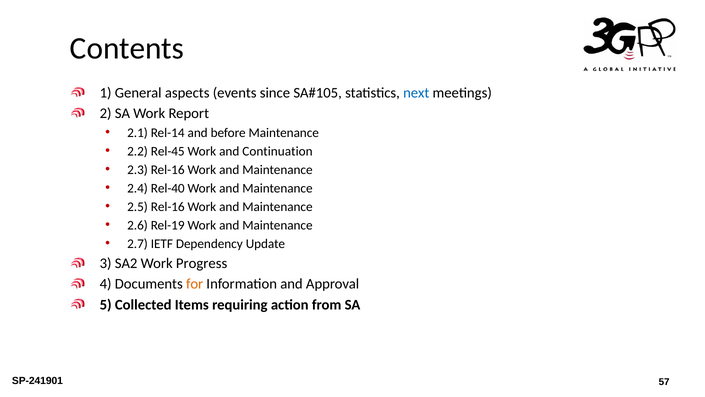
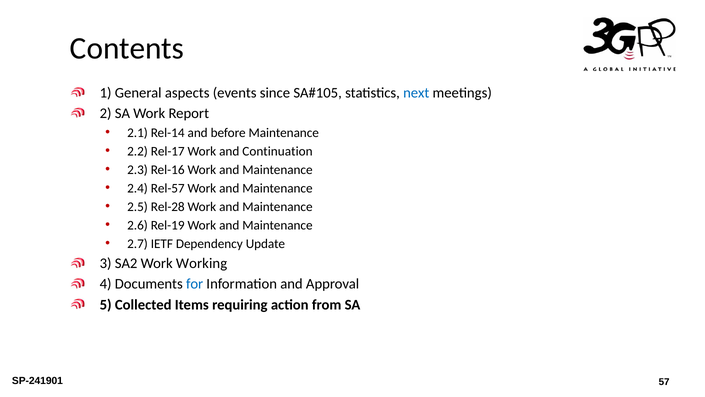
Rel-45: Rel-45 -> Rel-17
Rel-40: Rel-40 -> Rel-57
2.5 Rel-16: Rel-16 -> Rel-28
Progress: Progress -> Working
for colour: orange -> blue
